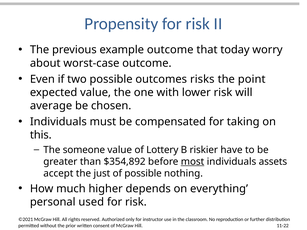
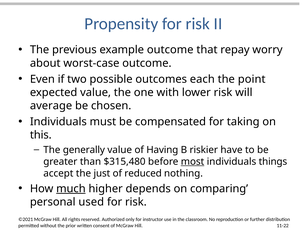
today: today -> repay
risks: risks -> each
someone: someone -> generally
Lottery: Lottery -> Having
$354,892: $354,892 -> $315,480
assets: assets -> things
of possible: possible -> reduced
much underline: none -> present
everything: everything -> comparing
